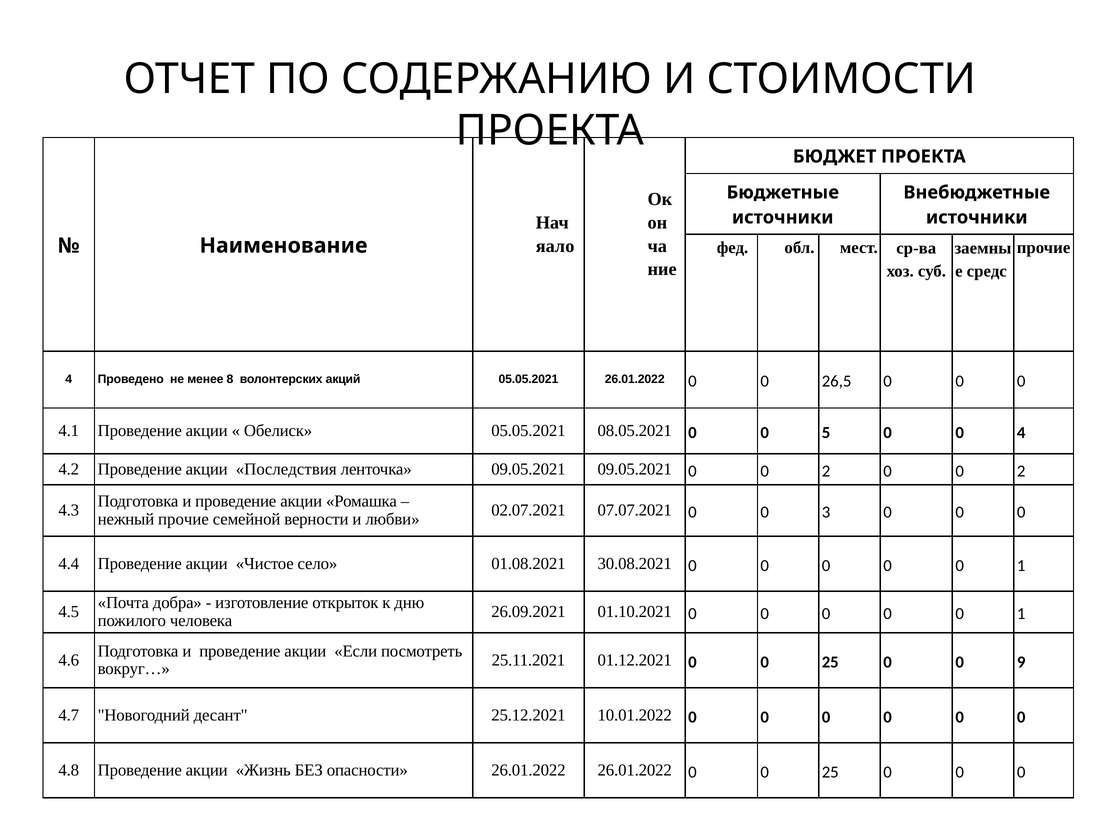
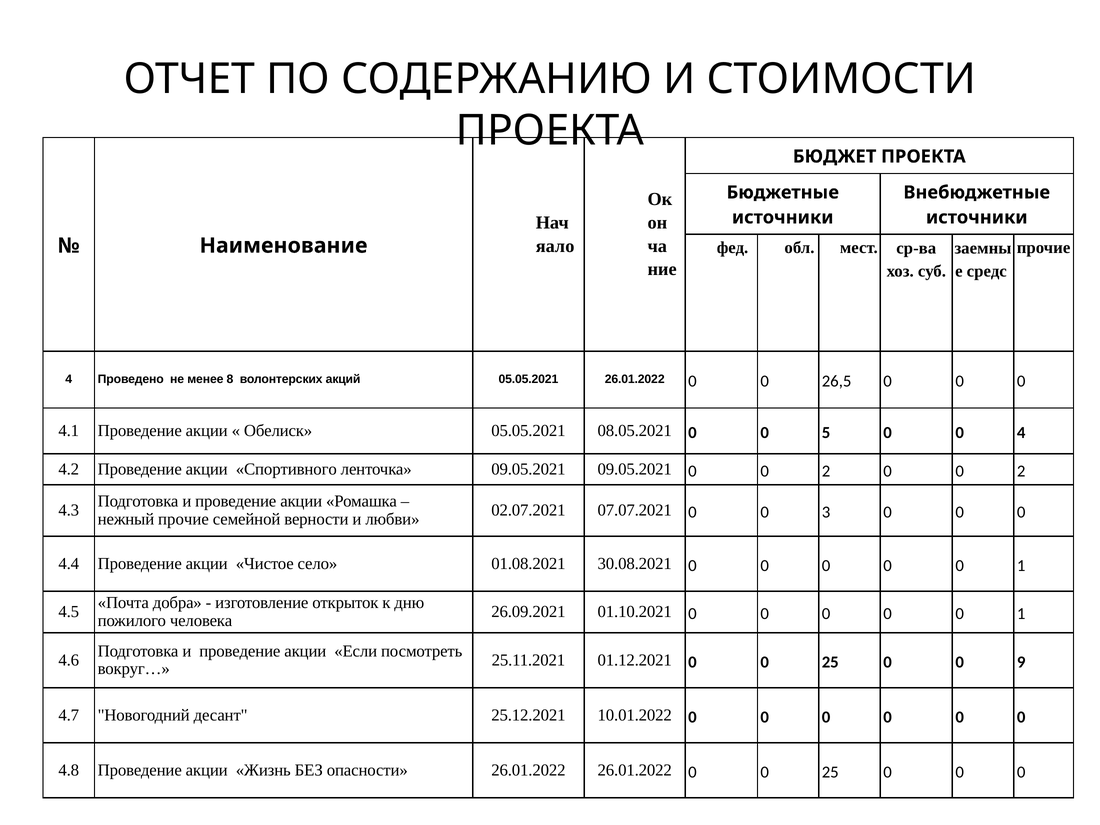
Последствия: Последствия -> Спортивного
